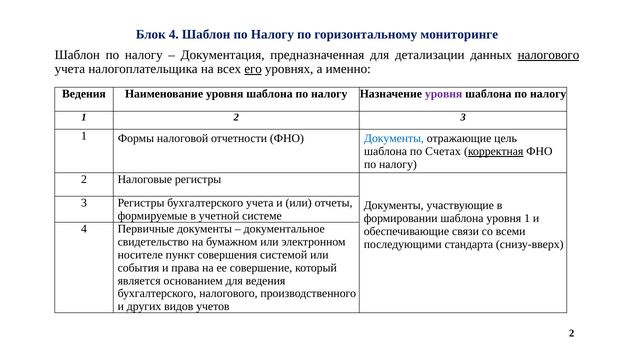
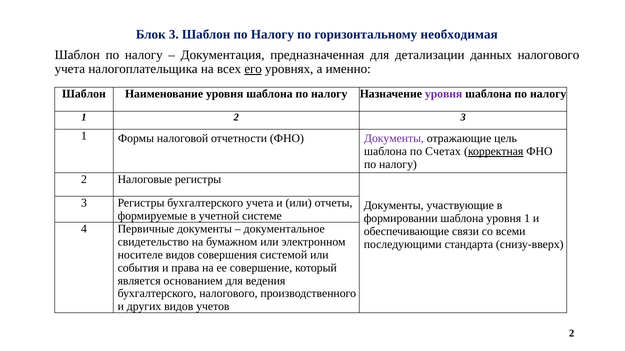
Блок 4: 4 -> 3
мониторинге: мониторинге -> необходимая
налогового at (548, 55) underline: present -> none
Ведения at (84, 94): Ведения -> Шаблон
Документы at (394, 139) colour: blue -> purple
носителе пункт: пункт -> видов
